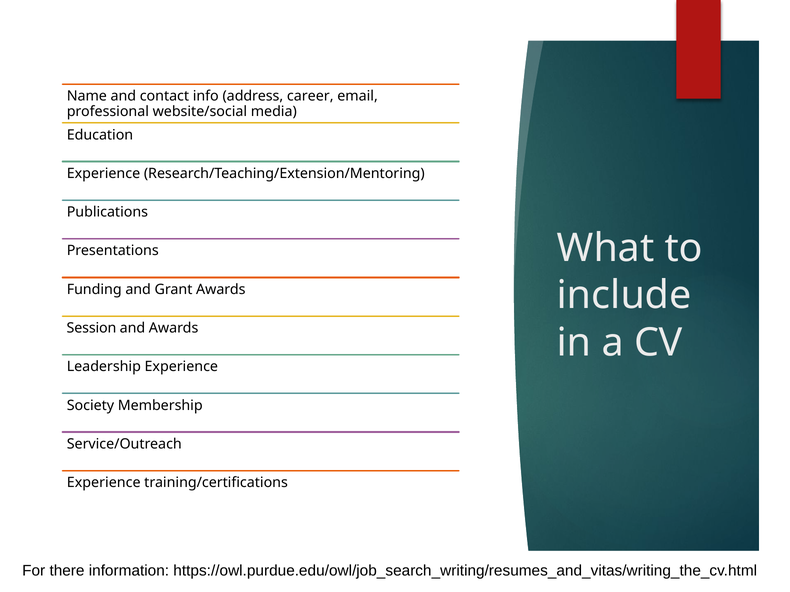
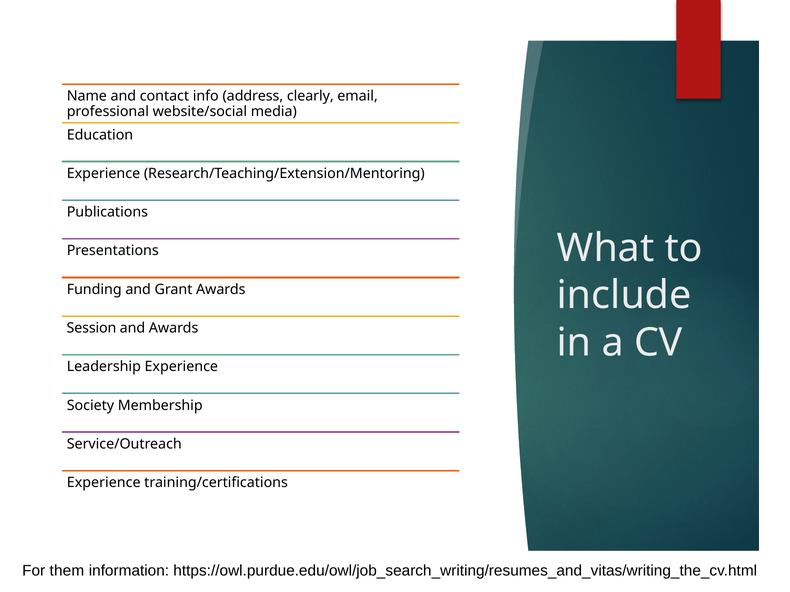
career: career -> clearly
there: there -> them
